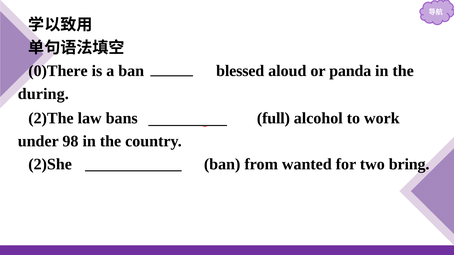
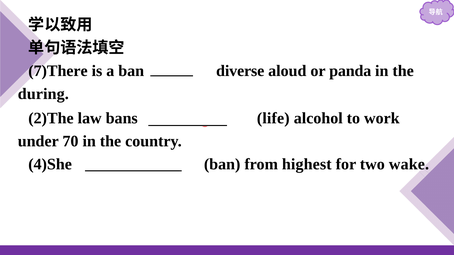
0)There: 0)There -> 7)There
blessed: blessed -> diverse
full: full -> life
98: 98 -> 70
2)She: 2)She -> 4)She
wanted: wanted -> highest
bring: bring -> wake
